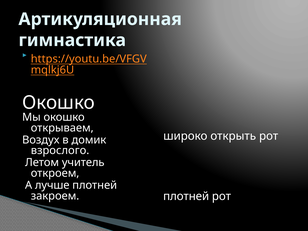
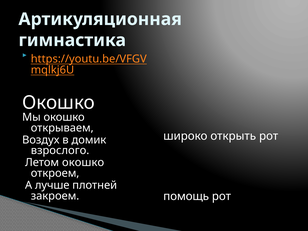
Летом учитель: учитель -> окошко
плотней at (186, 196): плотней -> помощь
